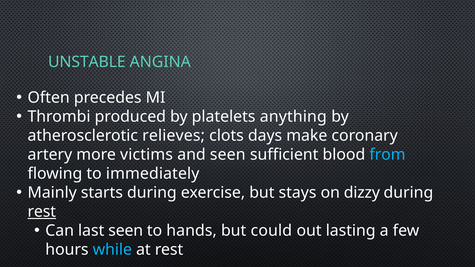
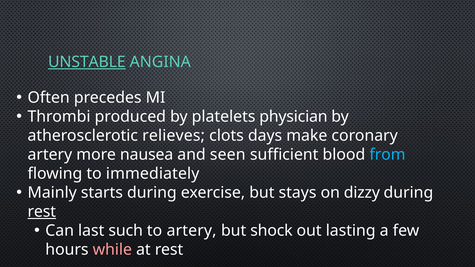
UNSTABLE underline: none -> present
anything: anything -> physician
victims: victims -> nausea
last seen: seen -> such
to hands: hands -> artery
could: could -> shock
while colour: light blue -> pink
